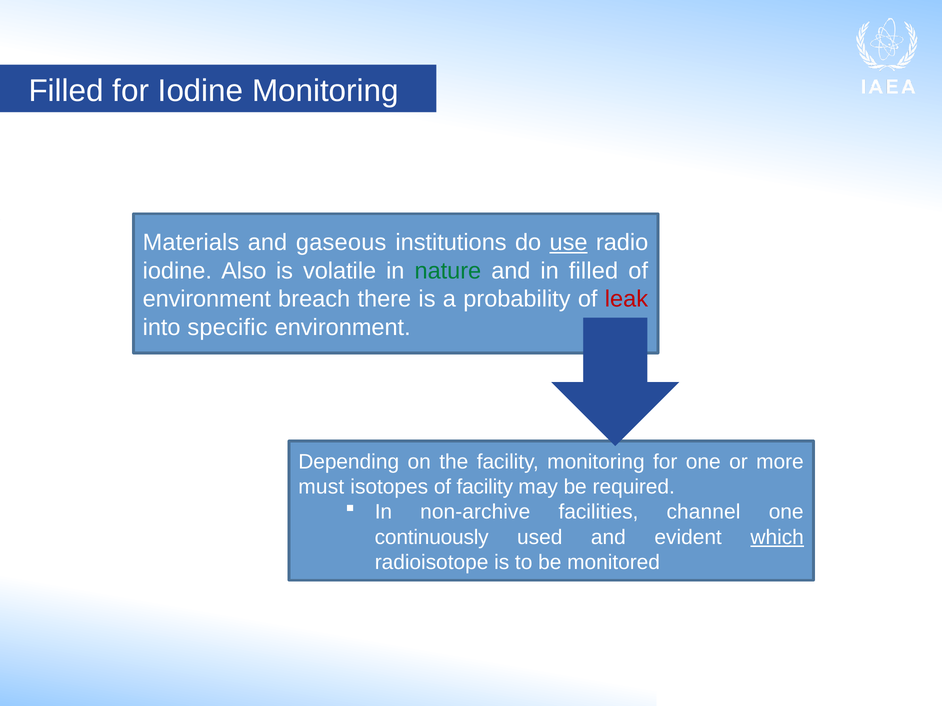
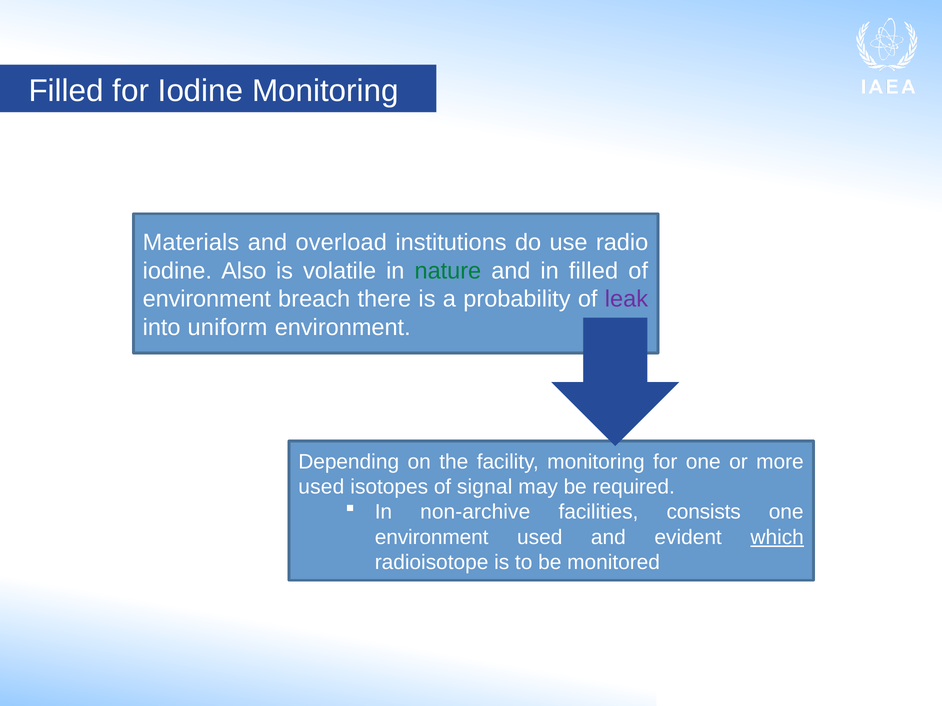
gaseous: gaseous -> overload
use underline: present -> none
leak colour: red -> purple
specific: specific -> uniform
must at (321, 487): must -> used
of facility: facility -> signal
channel: channel -> consists
continuously at (432, 538): continuously -> environment
